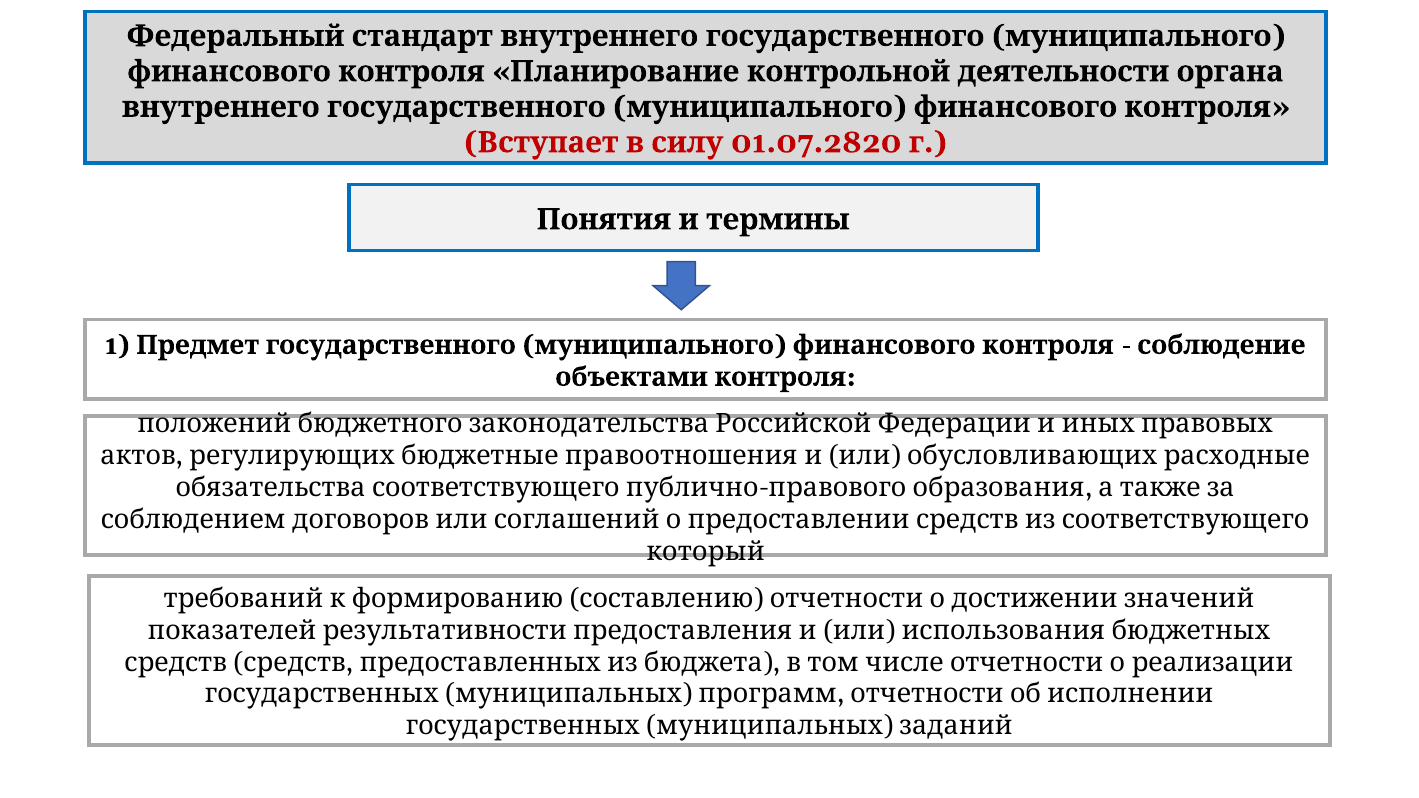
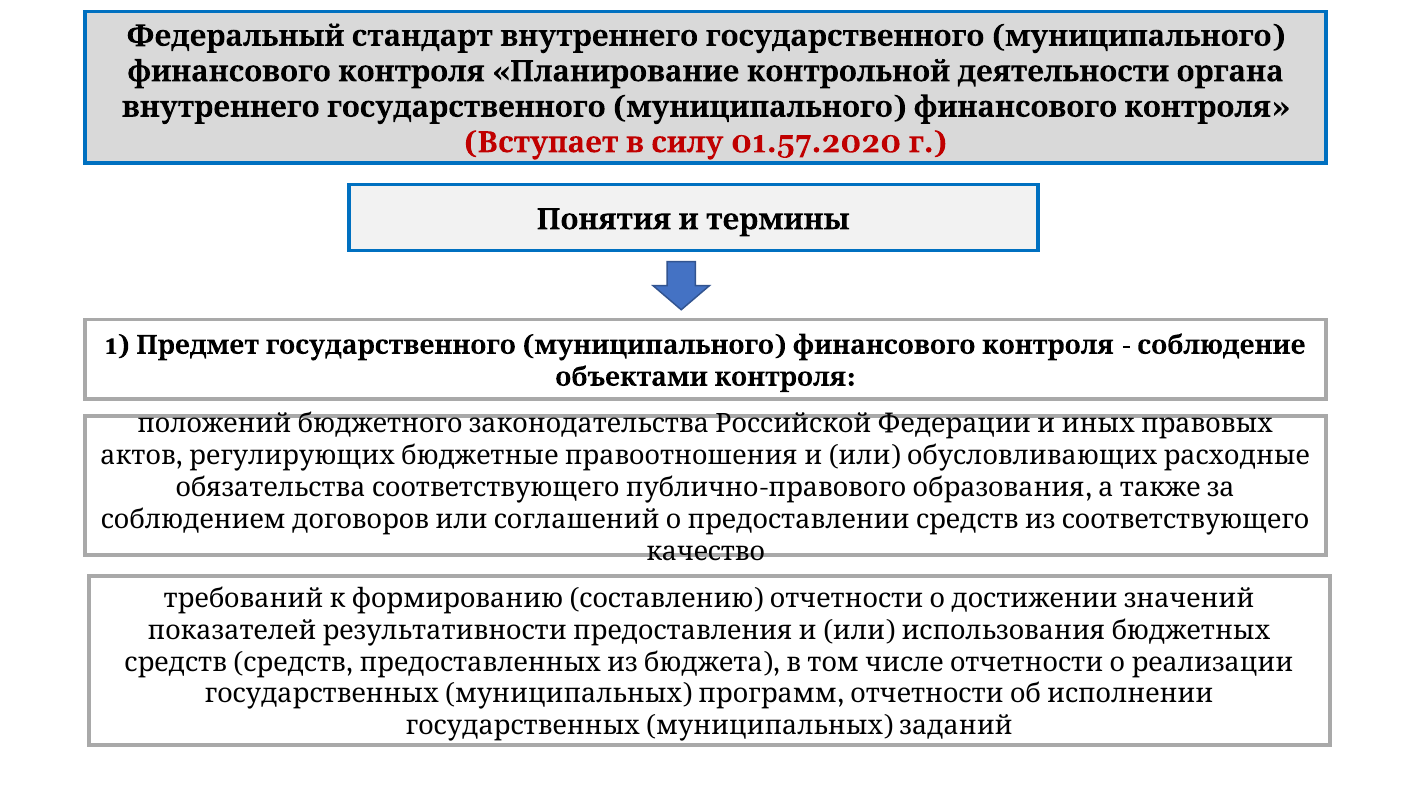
01.07.2820: 01.07.2820 -> 01.57.2020
который: который -> качество
